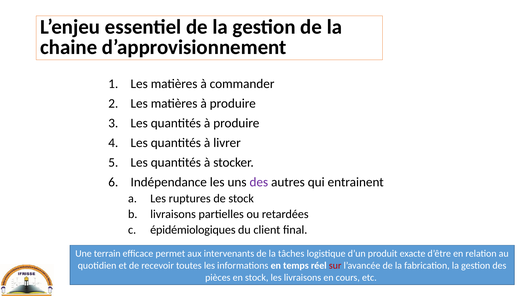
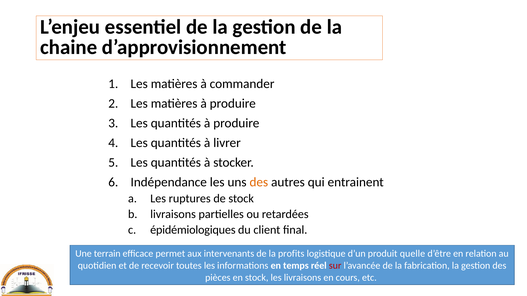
des at (259, 182) colour: purple -> orange
tâches: tâches -> profits
exacte: exacte -> quelle
